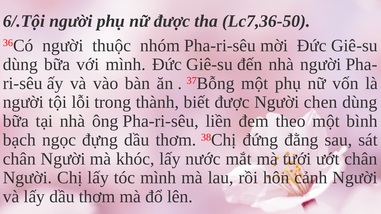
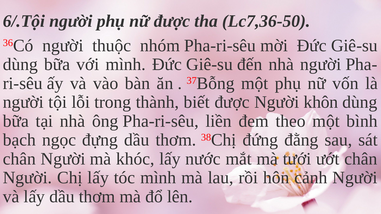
chen: chen -> khôn
